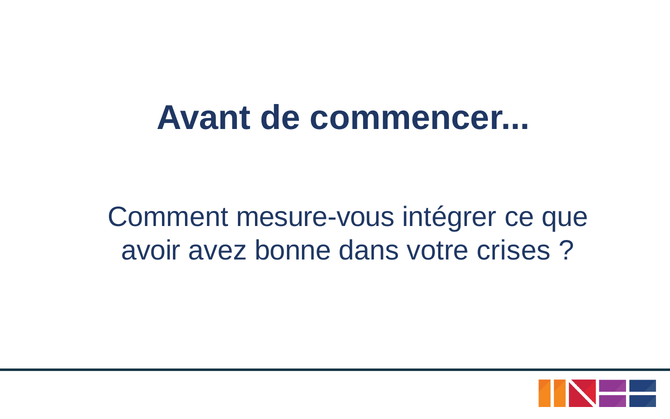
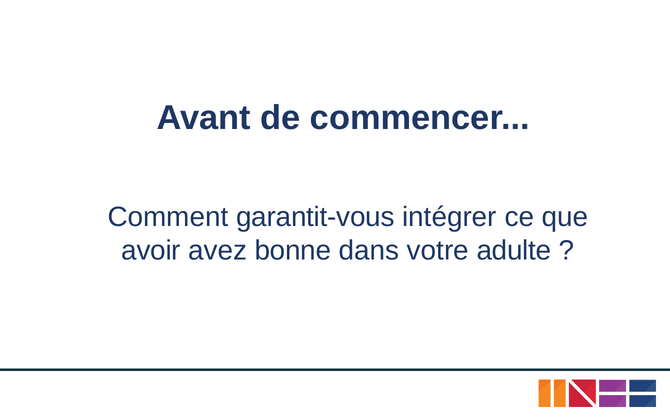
mesure-vous: mesure-vous -> garantit-vous
crises: crises -> adulte
